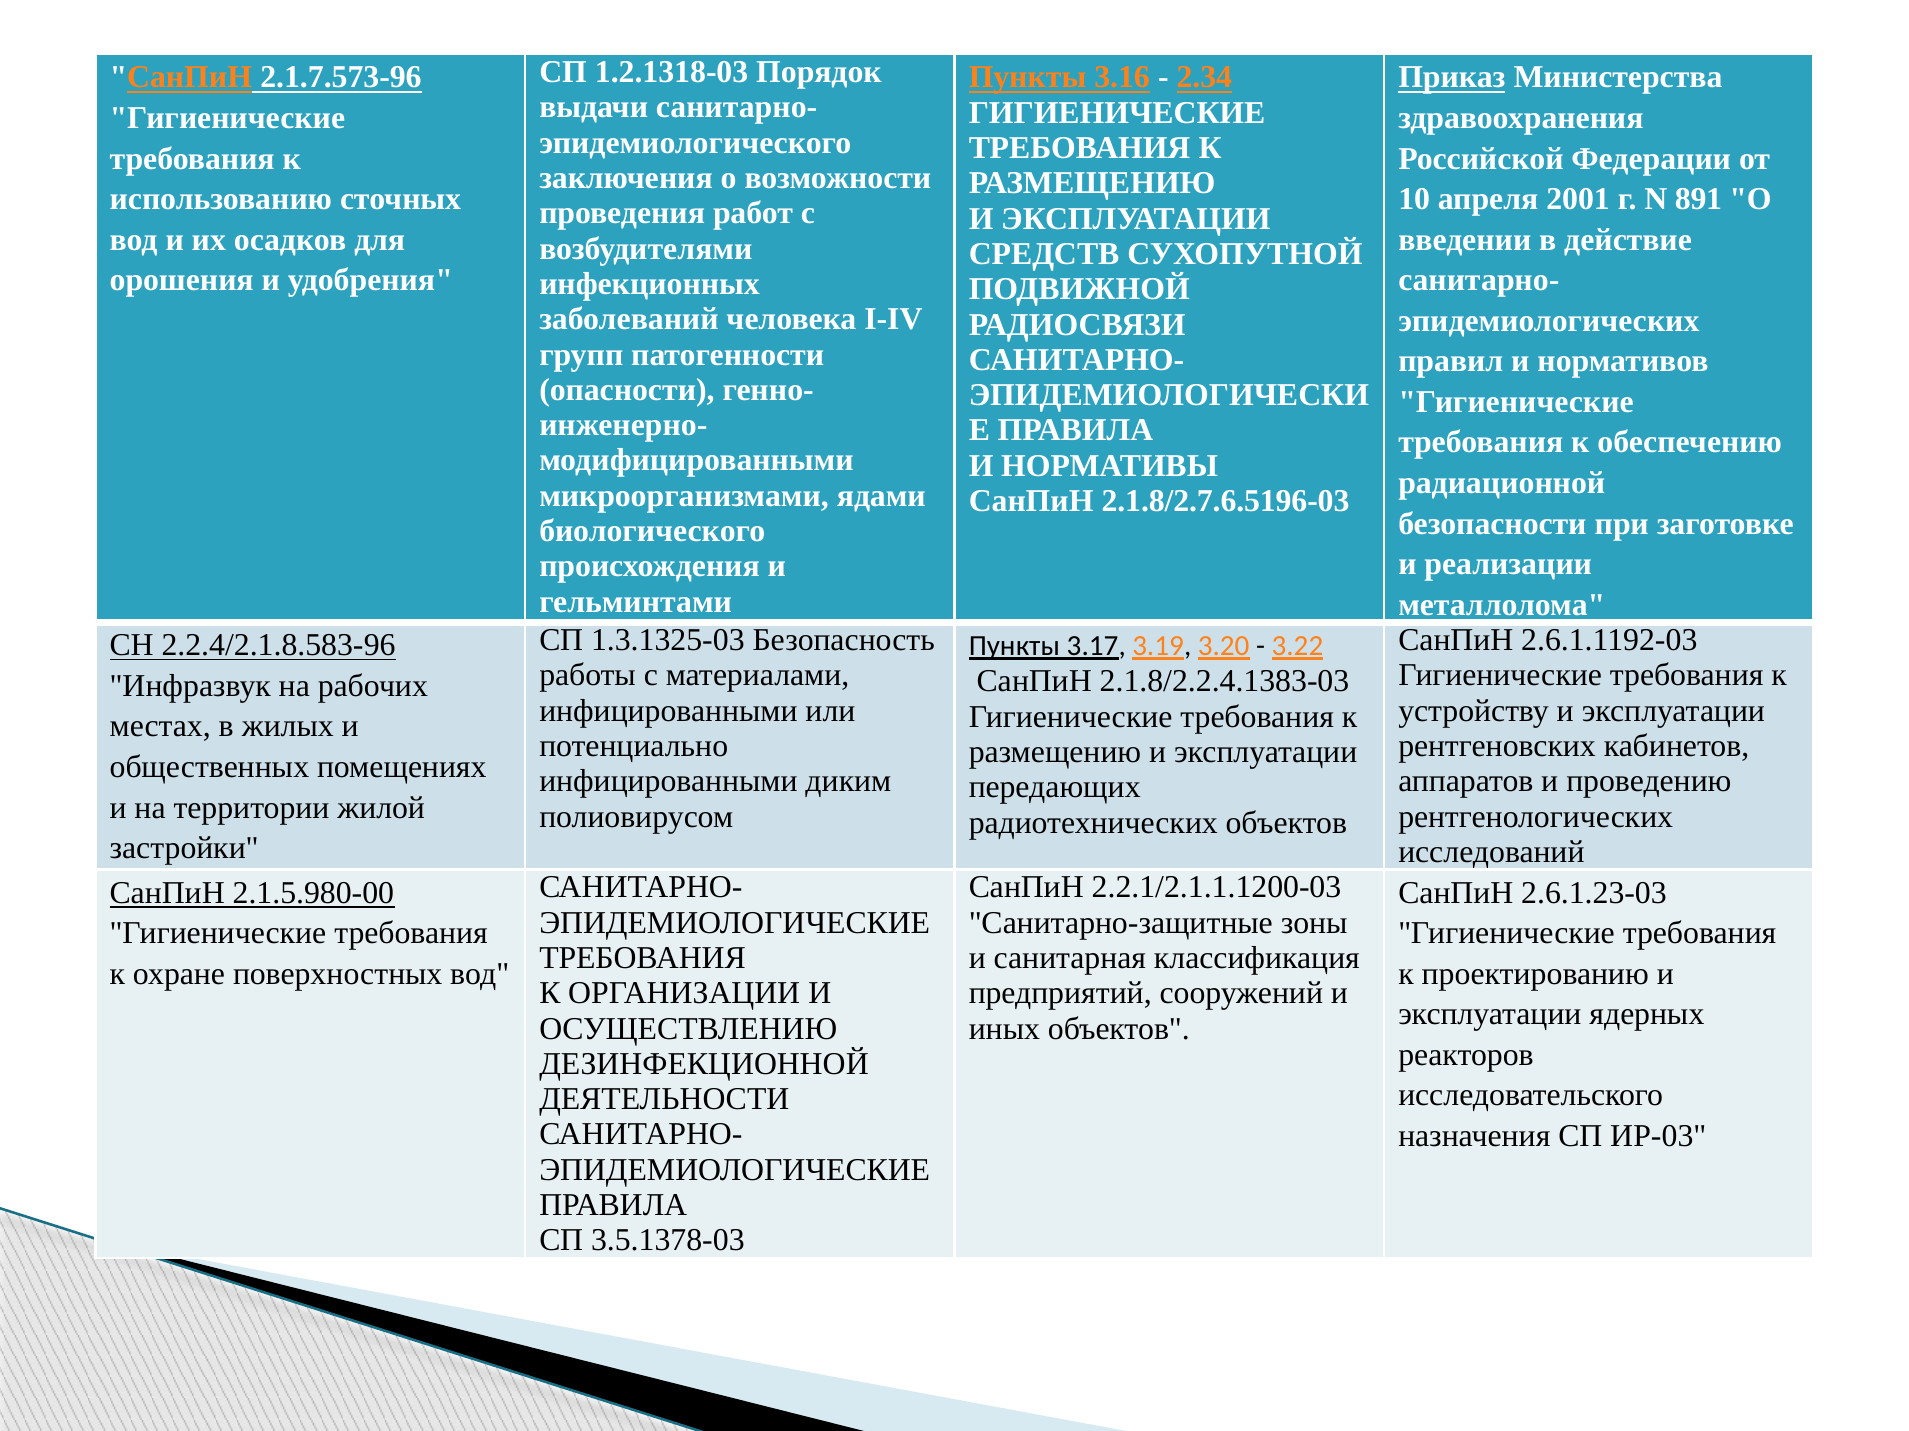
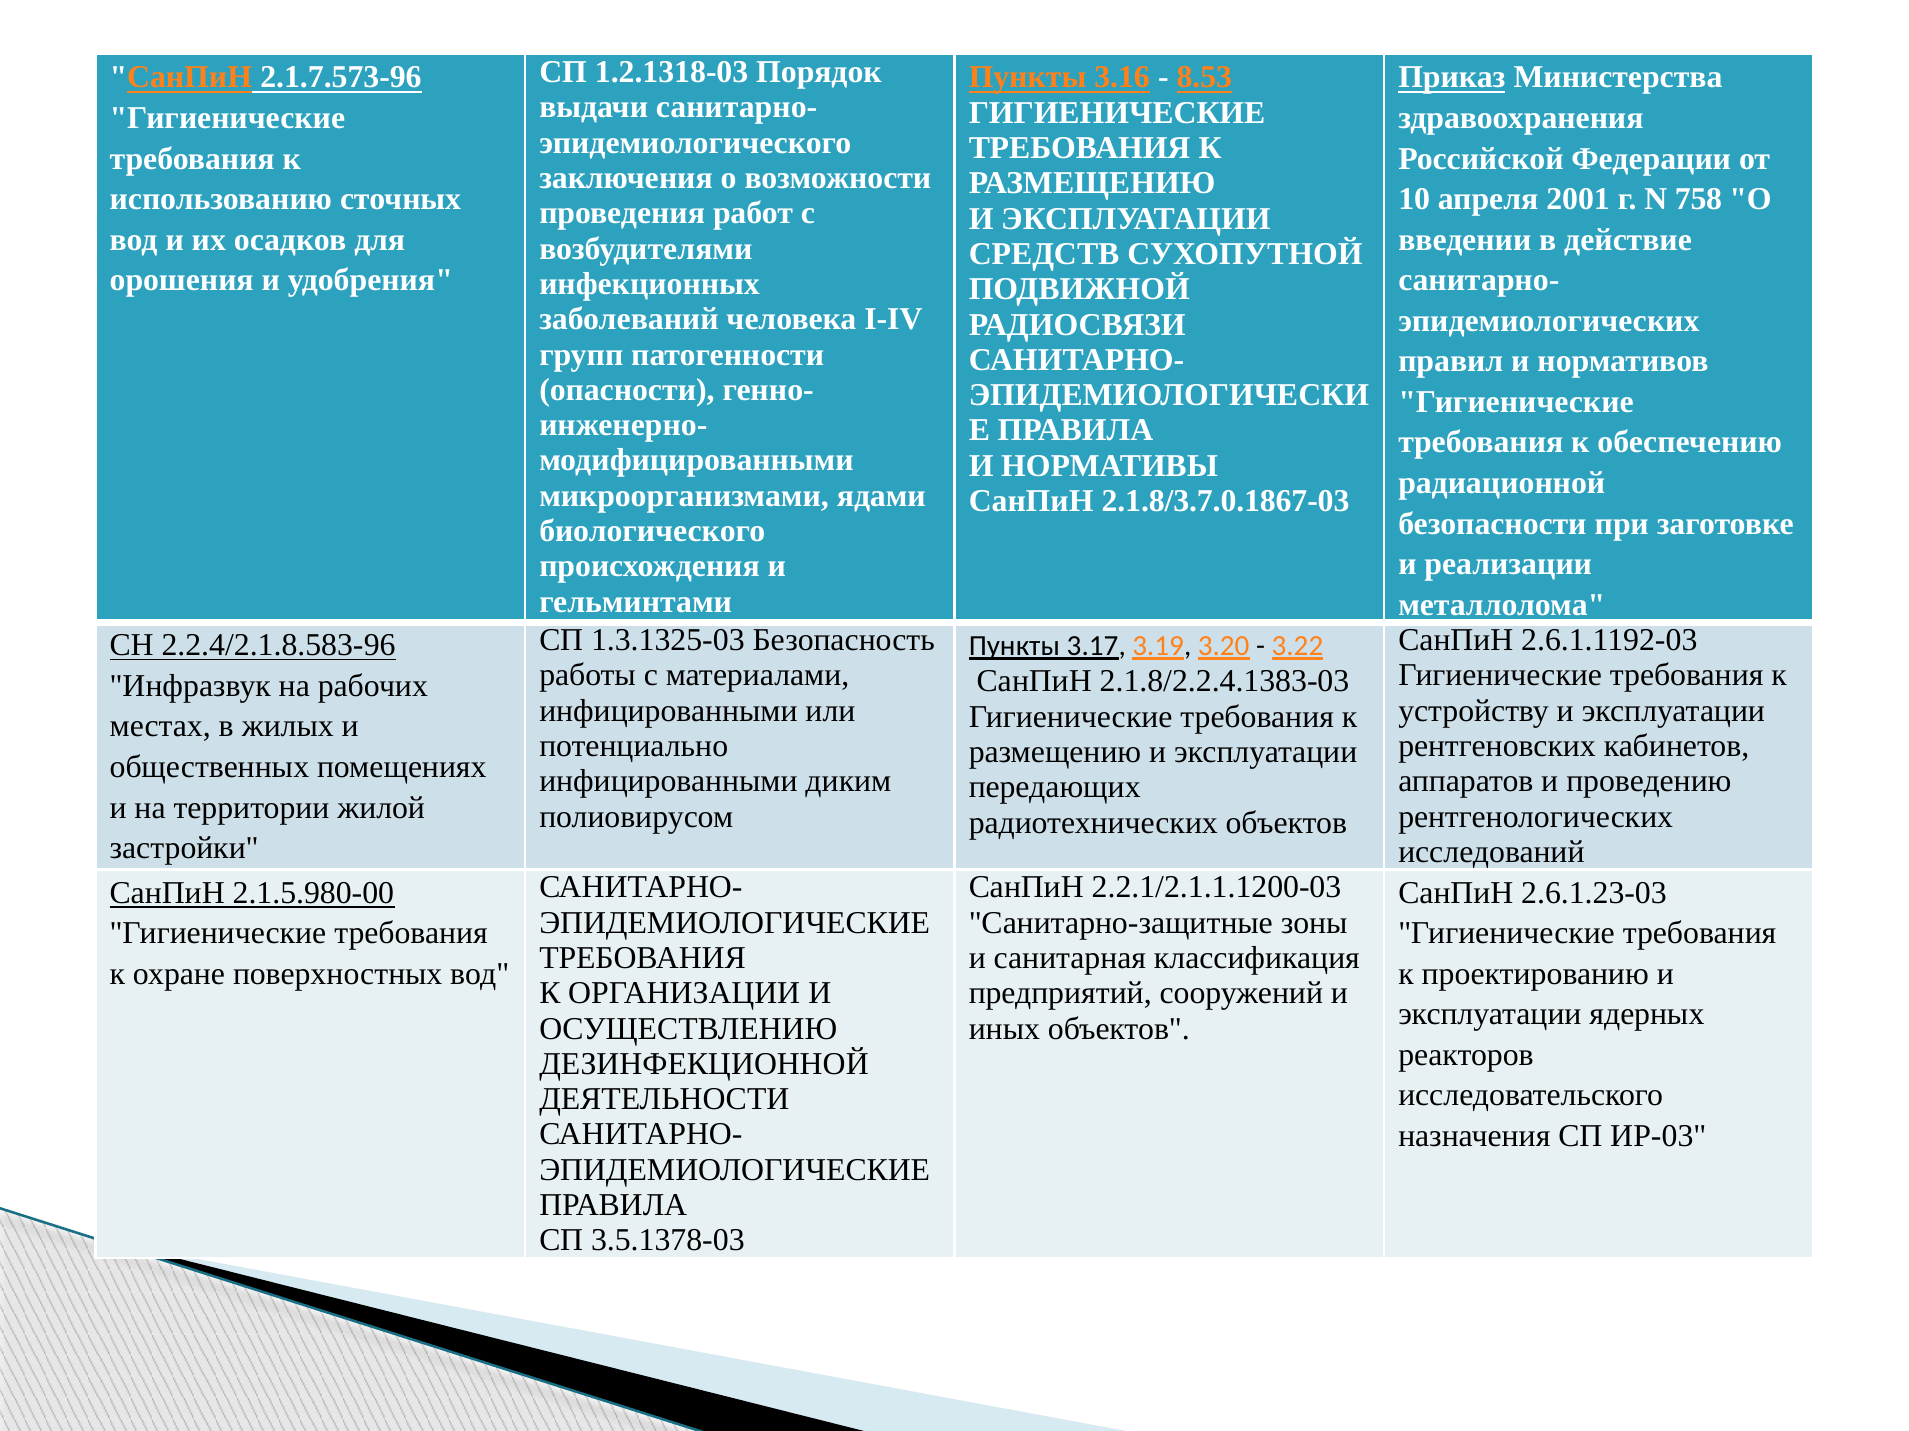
2.34: 2.34 -> 8.53
891: 891 -> 758
2.1.8/2.7.6.5196-03: 2.1.8/2.7.6.5196-03 -> 2.1.8/3.7.0.1867-03
